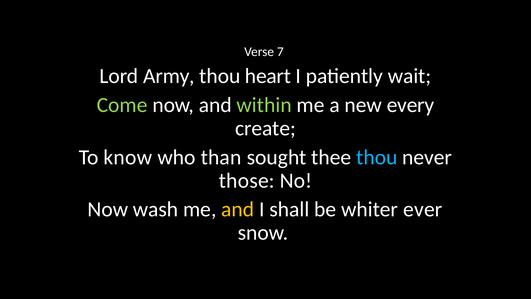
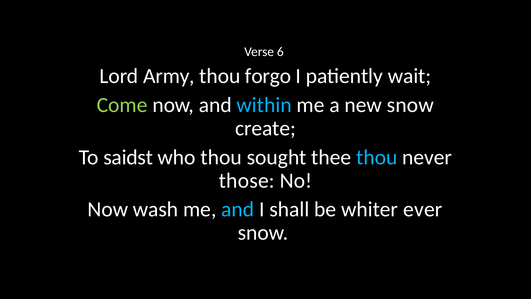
7: 7 -> 6
heart: heart -> forgo
within colour: light green -> light blue
new every: every -> snow
know: know -> saidst
who than: than -> thou
and at (238, 209) colour: yellow -> light blue
